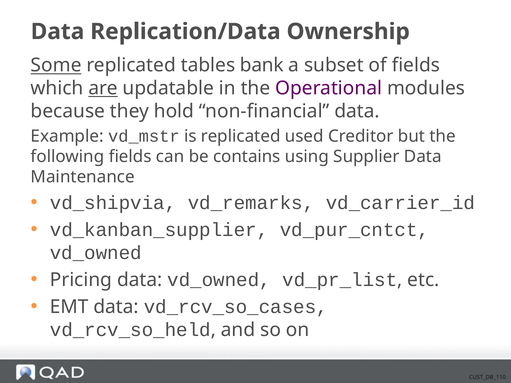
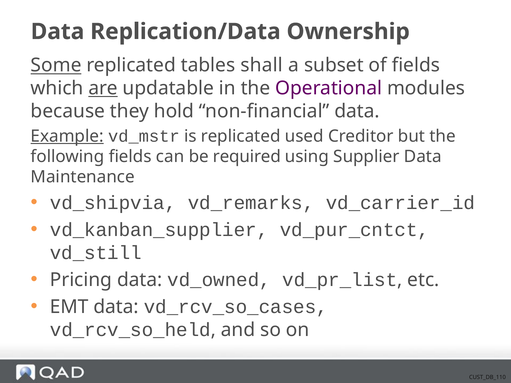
bank: bank -> shall
Example underline: none -> present
contains: contains -> required
vd_owned at (96, 253): vd_owned -> vd_still
